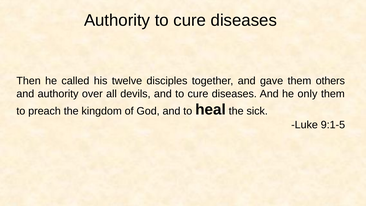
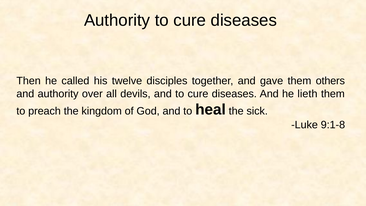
only: only -> lieth
9:1-5: 9:1-5 -> 9:1-8
